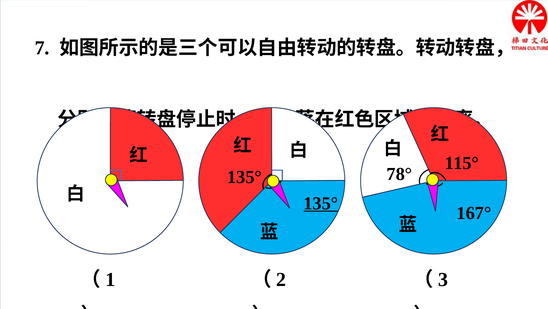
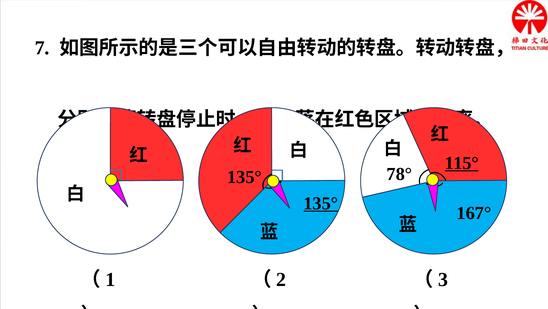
115° underline: none -> present
